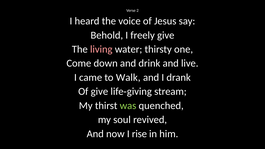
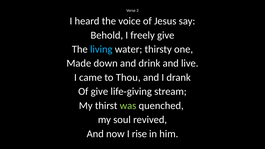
living colour: pink -> light blue
Come: Come -> Made
Walk: Walk -> Thou
